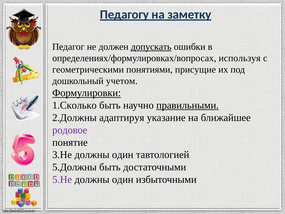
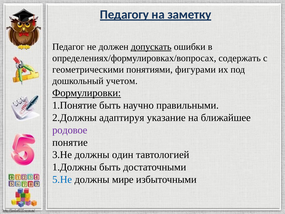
используя: используя -> содержать
присущие: присущие -> фигурами
1.Сколько: 1.Сколько -> 1.Понятие
правильными underline: present -> none
5.Должны: 5.Должны -> 1.Должны
5.Не colour: purple -> blue
один at (123, 179): один -> мире
